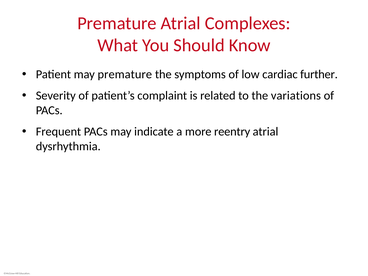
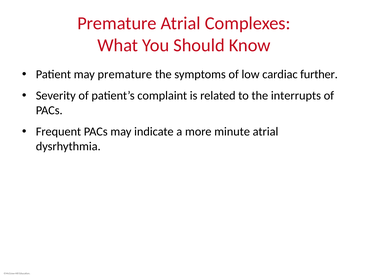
variations: variations -> interrupts
reentry: reentry -> minute
